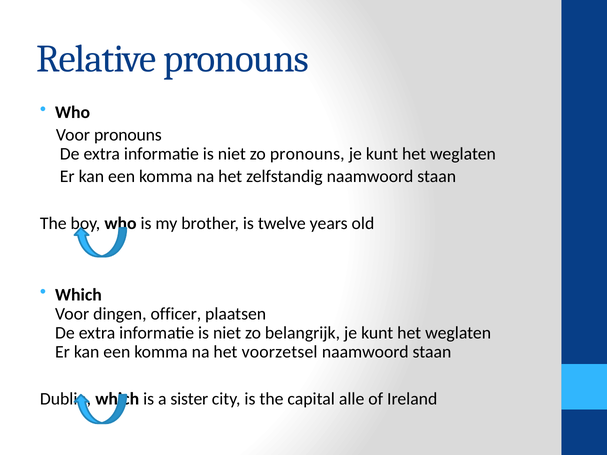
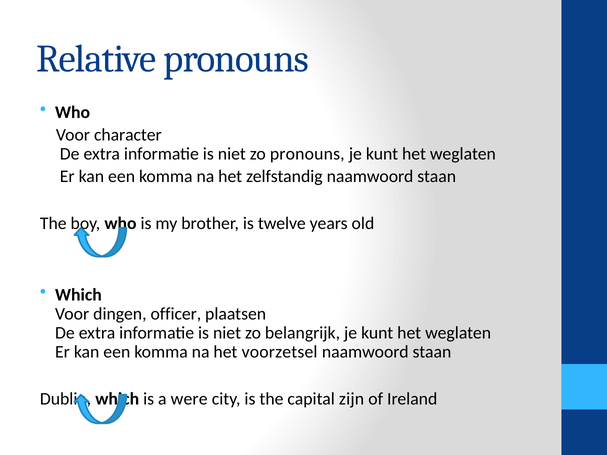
Voor pronouns: pronouns -> character
sister: sister -> were
alle: alle -> zijn
